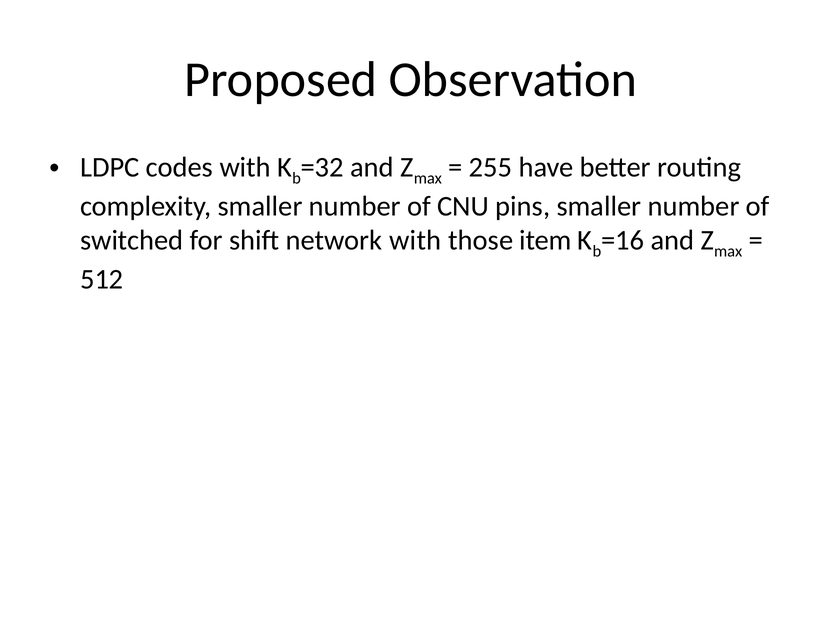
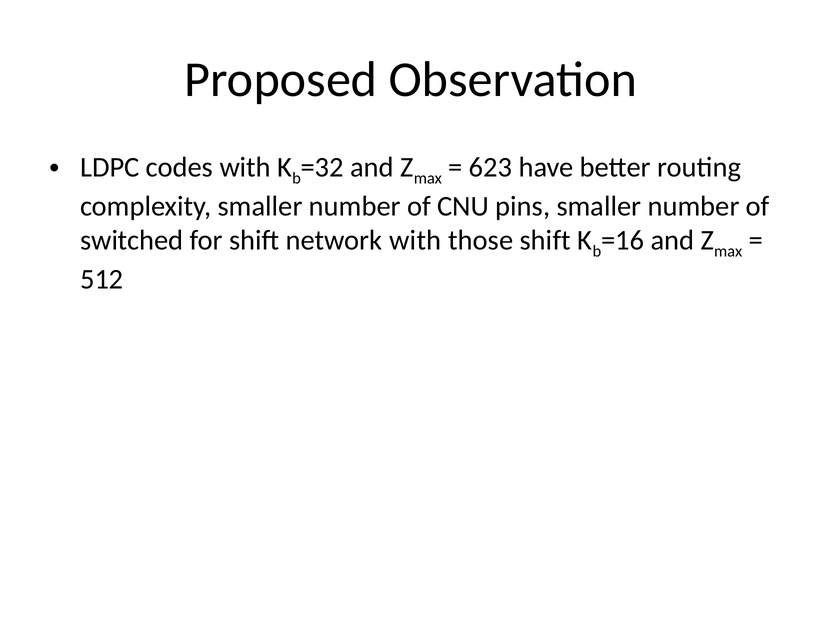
255: 255 -> 623
those item: item -> shift
